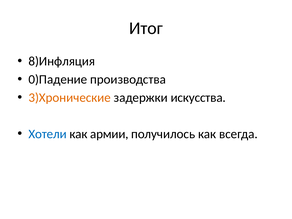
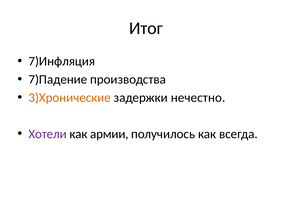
8)Инфляция: 8)Инфляция -> 7)Инфляция
0)Падение: 0)Падение -> 7)Падение
искусства: искусства -> нечестно
Хотели colour: blue -> purple
